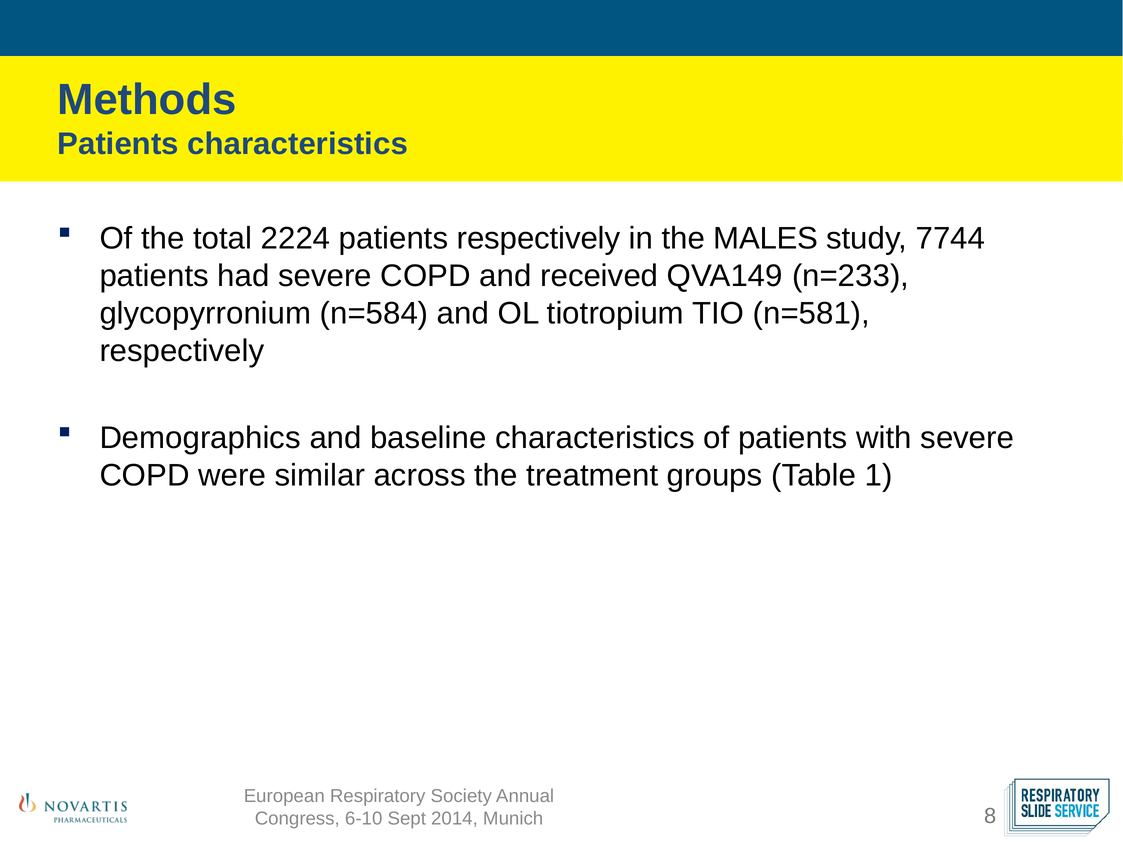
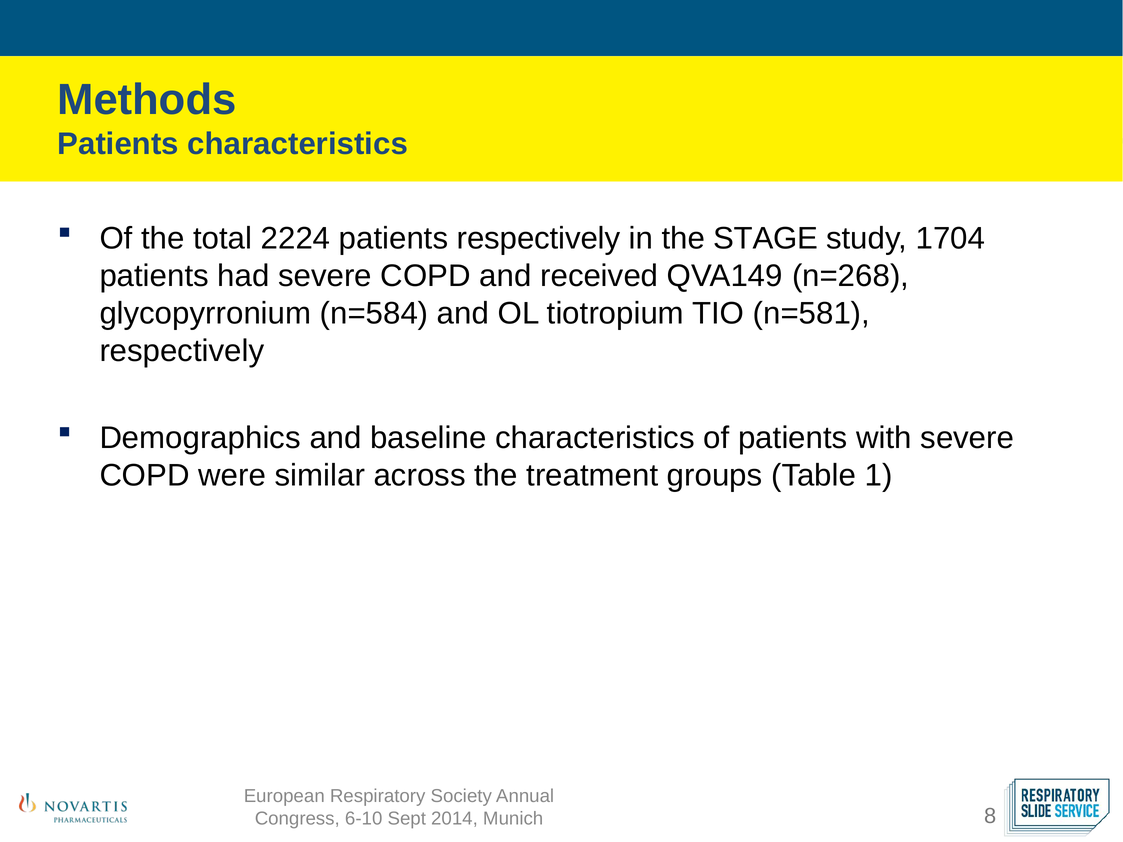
MALES: MALES -> STAGE
7744: 7744 -> 1704
n=233: n=233 -> n=268
